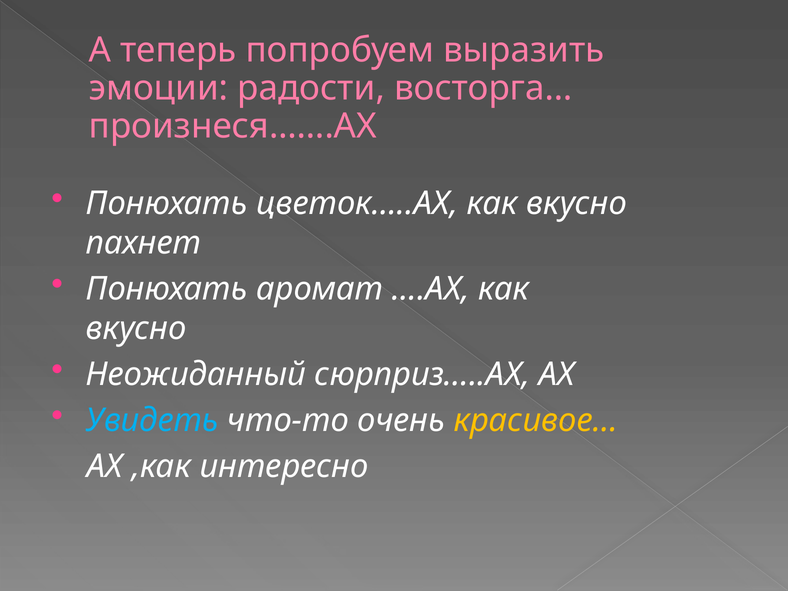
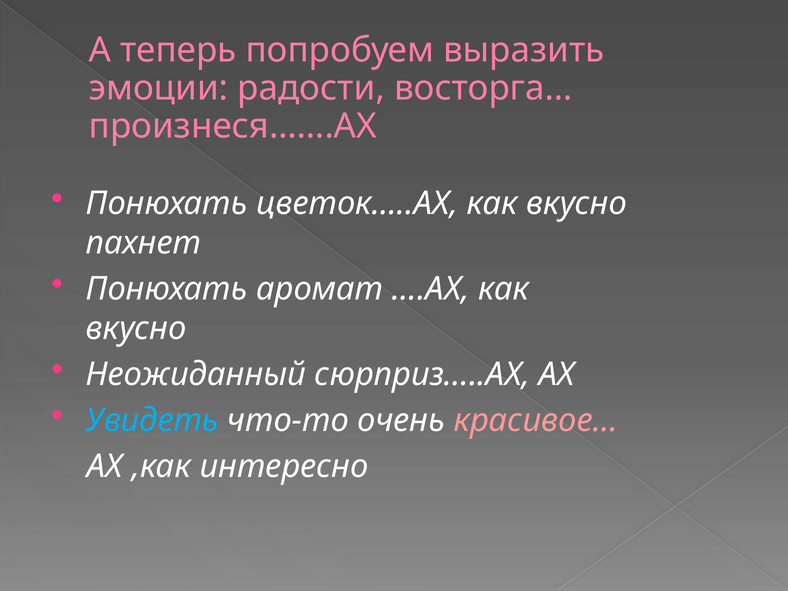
красивое… colour: yellow -> pink
